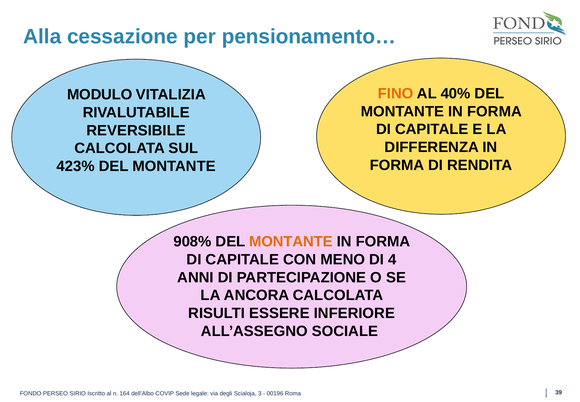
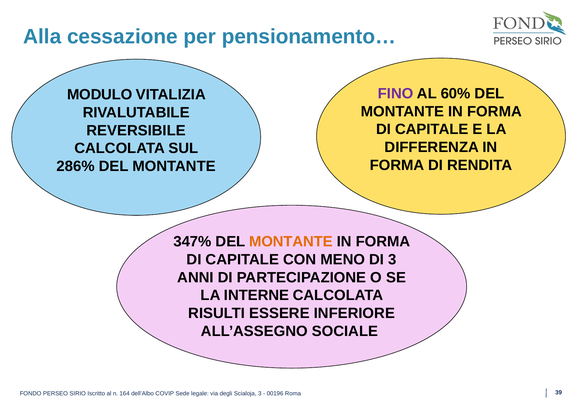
FINO colour: orange -> purple
40%: 40% -> 60%
423%: 423% -> 286%
908%: 908% -> 347%
DI 4: 4 -> 3
ANCORA: ANCORA -> INTERNE
